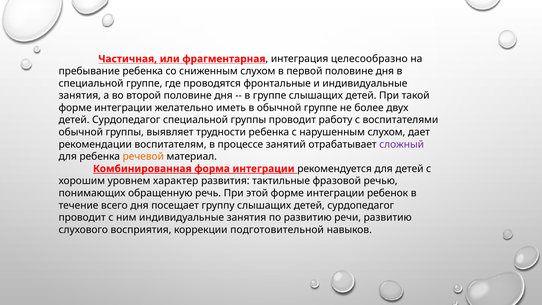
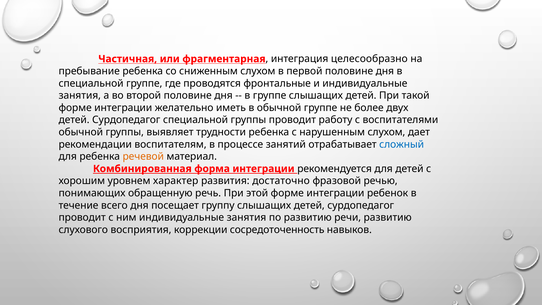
сложный colour: purple -> blue
тактильные: тактильные -> достаточно
подготовительной: подготовительной -> сосредоточенность
